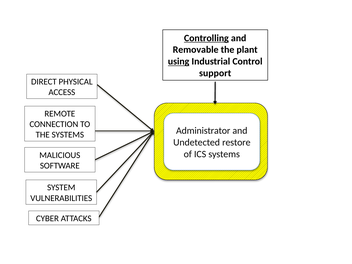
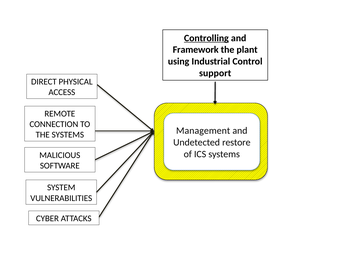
Removable: Removable -> Framework
using underline: present -> none
Administrator: Administrator -> Management
